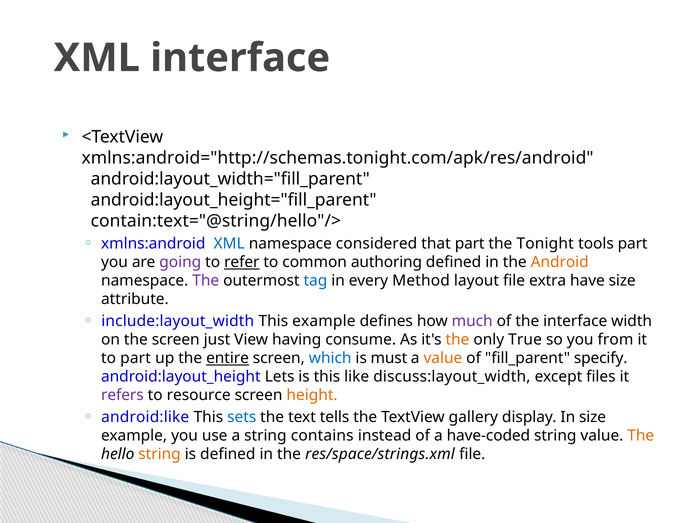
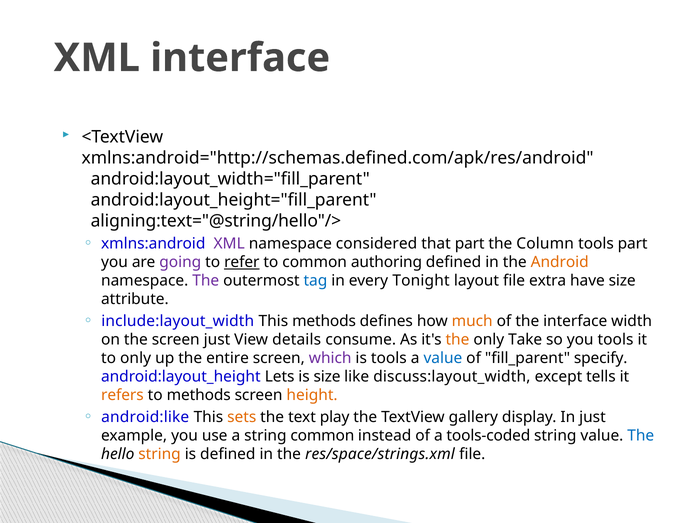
xmlns:android="http://schemas.tonight.com/apk/res/android: xmlns:android="http://schemas.tonight.com/apk/res/android -> xmlns:android="http://schemas.defined.com/apk/res/android
contain:text="@string/hello"/>: contain:text="@string/hello"/> -> aligning:text="@string/hello"/>
XML at (229, 244) colour: blue -> purple
Tonight: Tonight -> Column
Method: Method -> Tonight
This example: example -> methods
much colour: purple -> orange
having: having -> details
True: True -> Take
you from: from -> tools
to part: part -> only
entire underline: present -> none
which colour: blue -> purple
is must: must -> tools
value at (443, 359) colour: orange -> blue
is this: this -> size
files: files -> tells
refers colour: purple -> orange
to resource: resource -> methods
sets colour: blue -> orange
tells: tells -> play
In size: size -> just
string contains: contains -> common
have-coded: have-coded -> tools-coded
The at (641, 436) colour: orange -> blue
